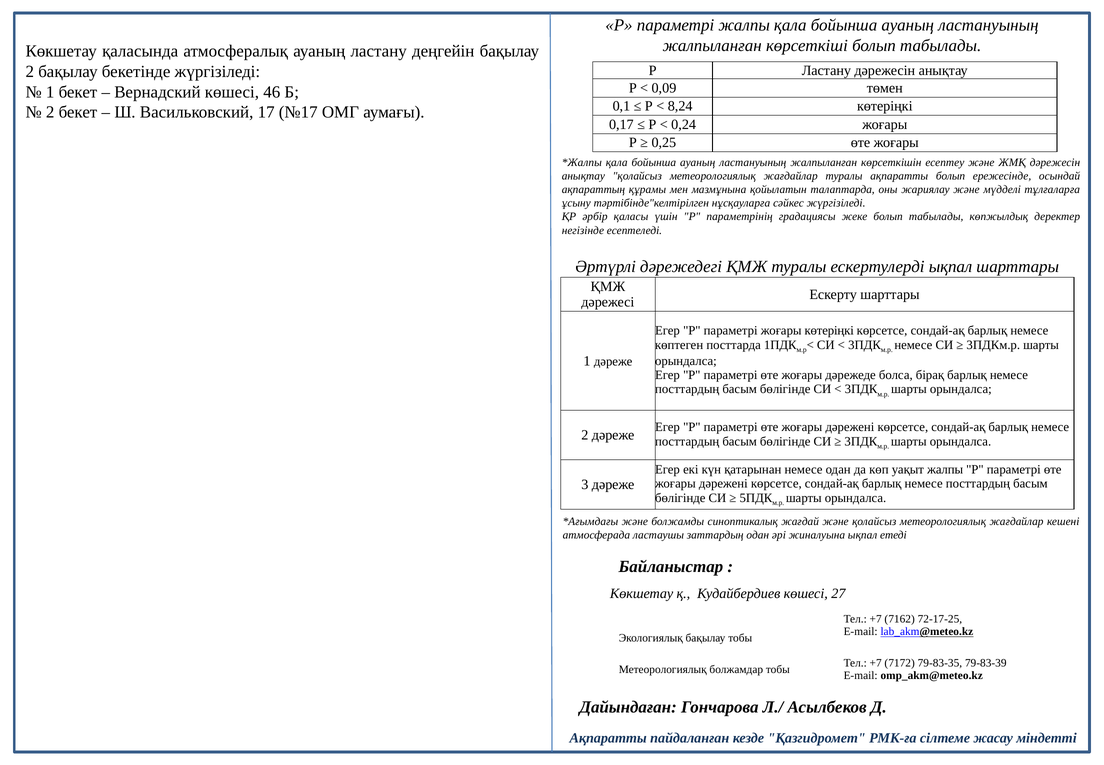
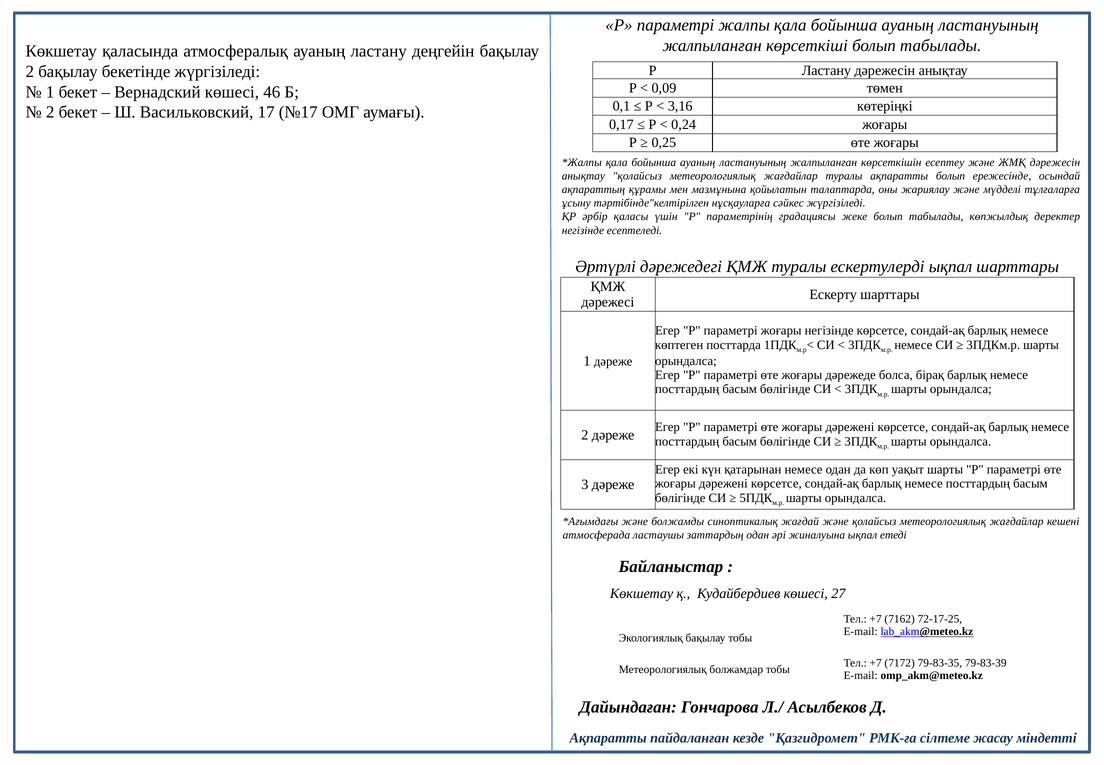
8,24: 8,24 -> 3,16
жоғары көтеріңкі: көтеріңкі -> негізінде
уақыт жалпы: жалпы -> шарты
